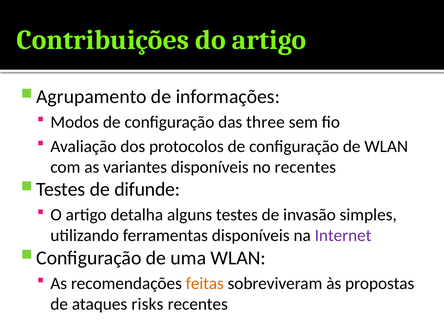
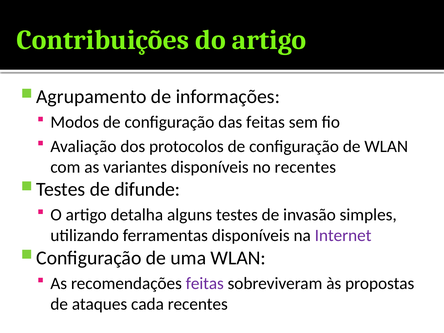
das three: three -> feitas
feitas at (205, 283) colour: orange -> purple
risks: risks -> cada
